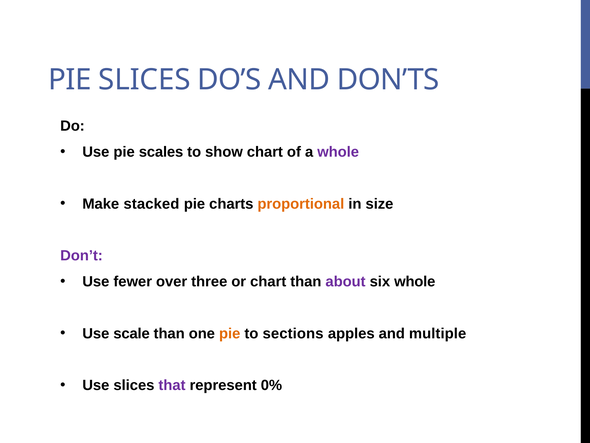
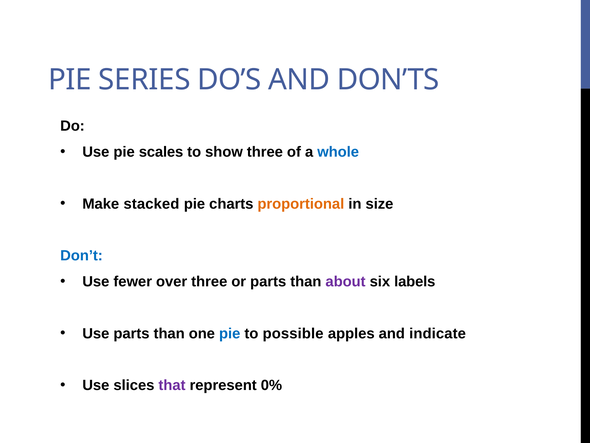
PIE SLICES: SLICES -> SERIES
show chart: chart -> three
whole at (338, 152) colour: purple -> blue
Don’t colour: purple -> blue
or chart: chart -> parts
six whole: whole -> labels
Use scale: scale -> parts
pie at (230, 333) colour: orange -> blue
sections: sections -> possible
multiple: multiple -> indicate
